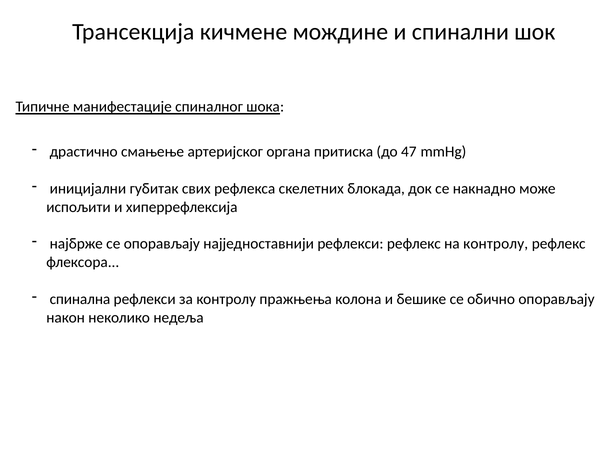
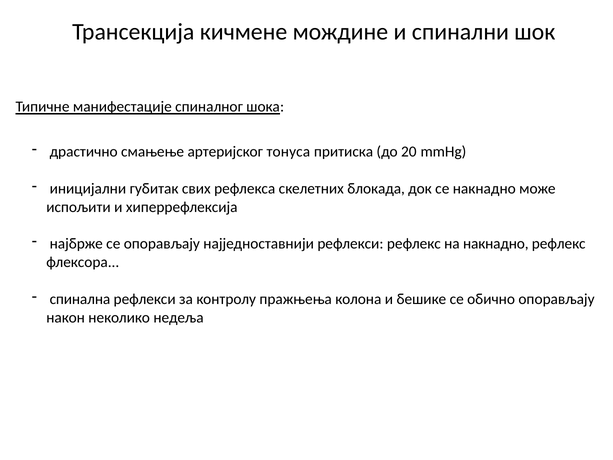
органа: органа -> тонуса
47: 47 -> 20
на контролу: контролу -> накнадно
